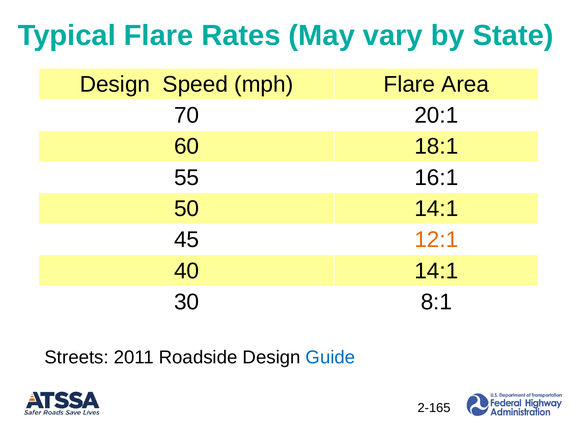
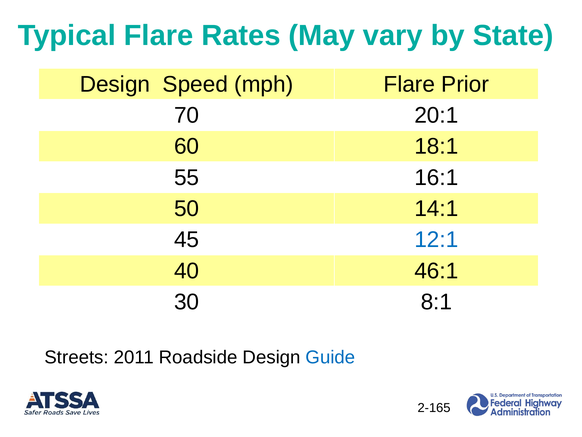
Area: Area -> Prior
12:1 colour: orange -> blue
40 14:1: 14:1 -> 46:1
